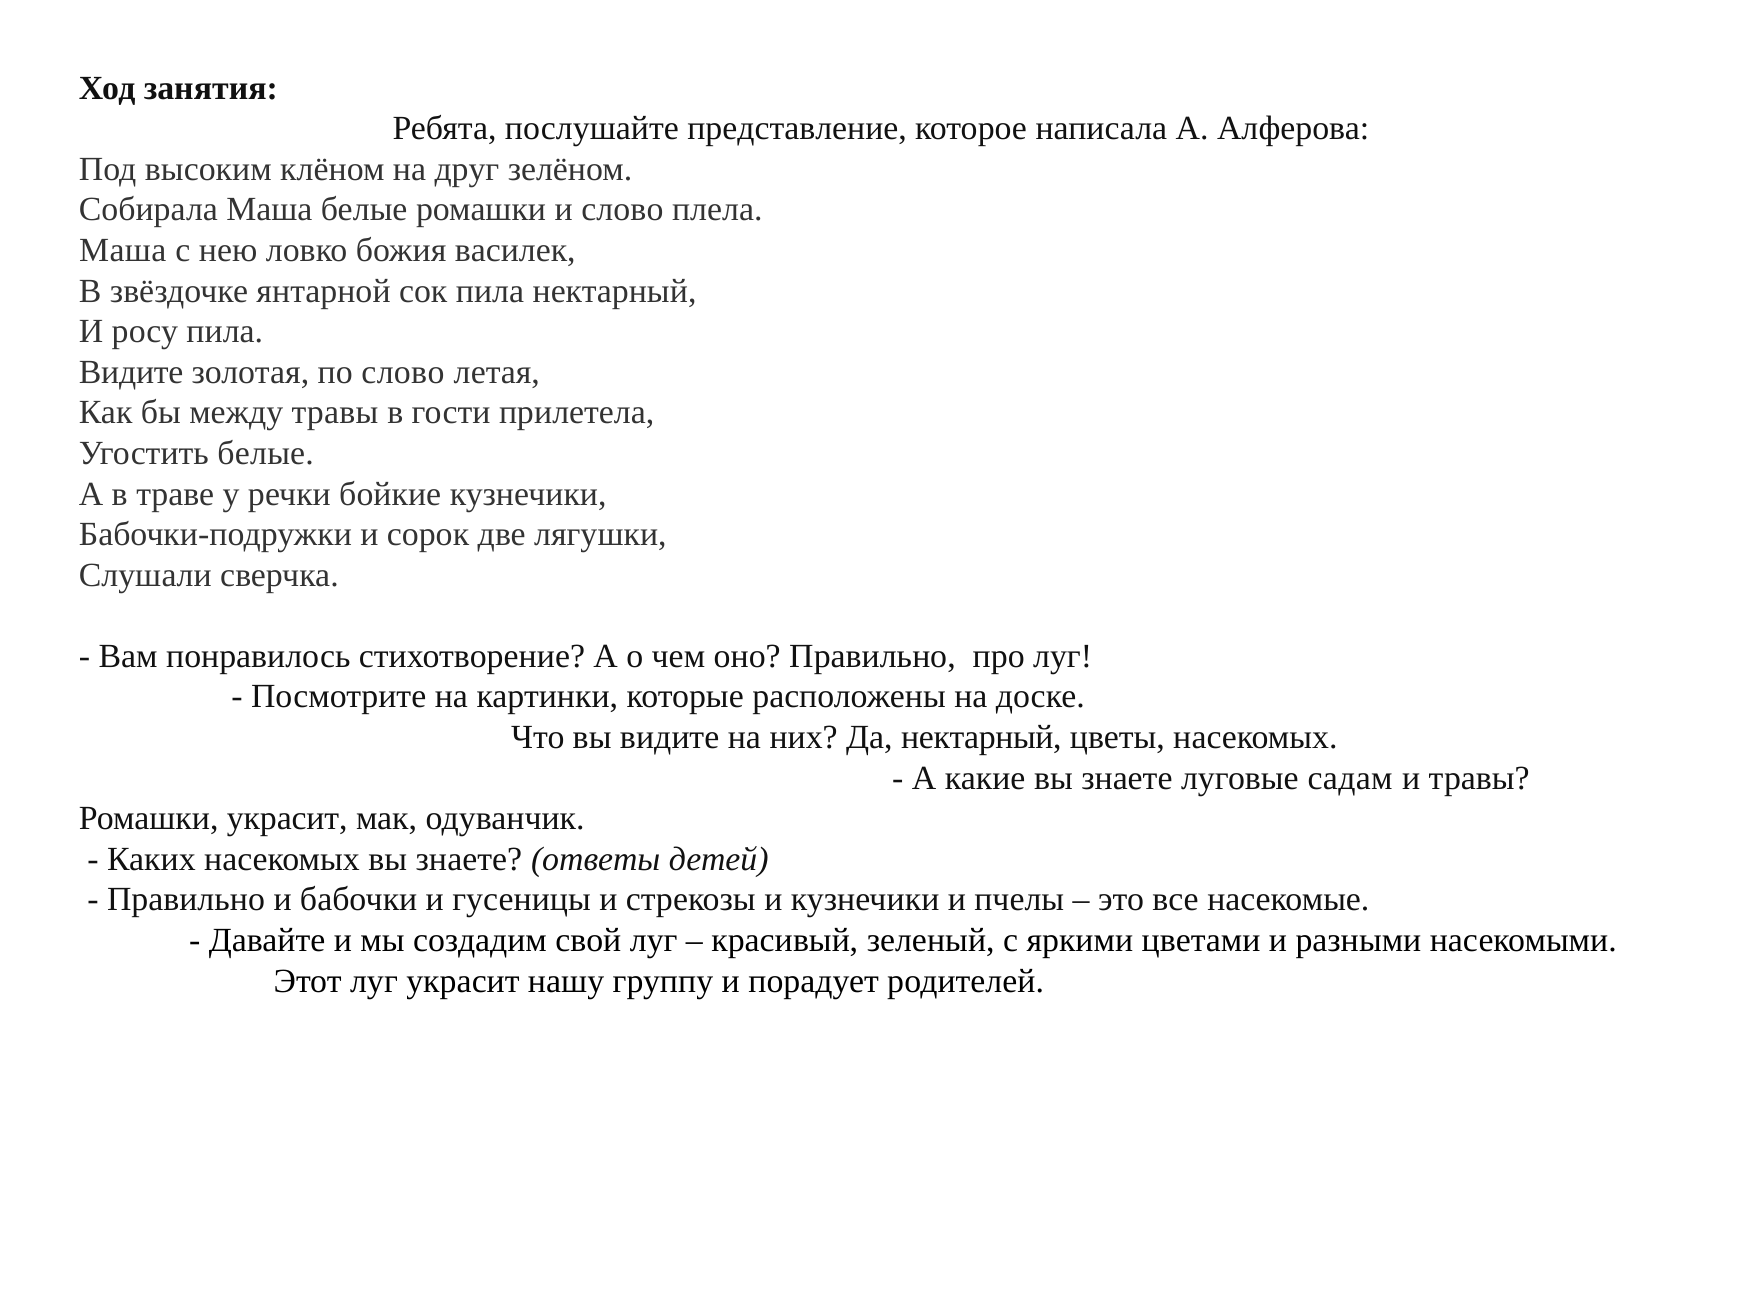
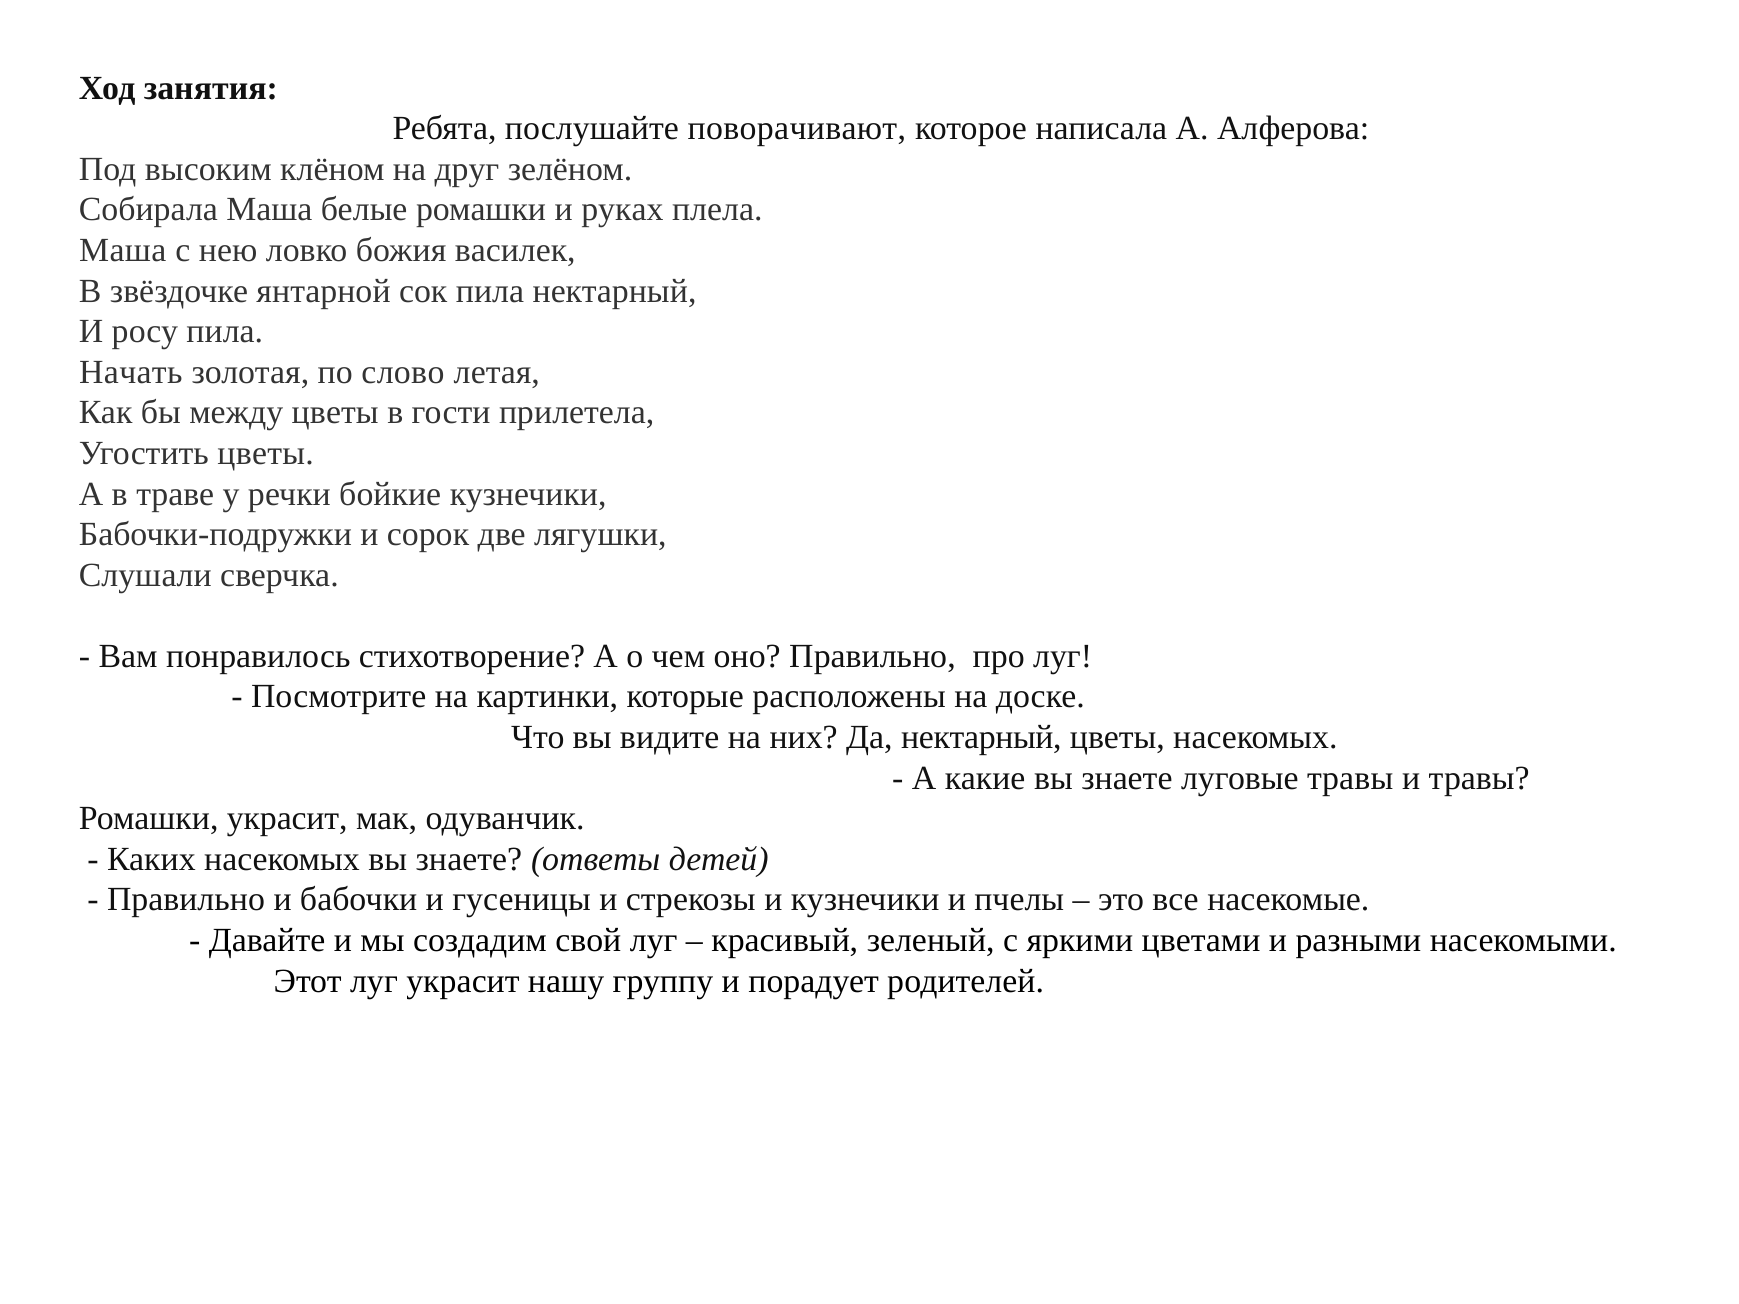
представление: представление -> поворачивают
и слово: слово -> руках
Видите at (131, 372): Видите -> Начать
между травы: травы -> цветы
Угостить белые: белые -> цветы
луговые садам: садам -> травы
